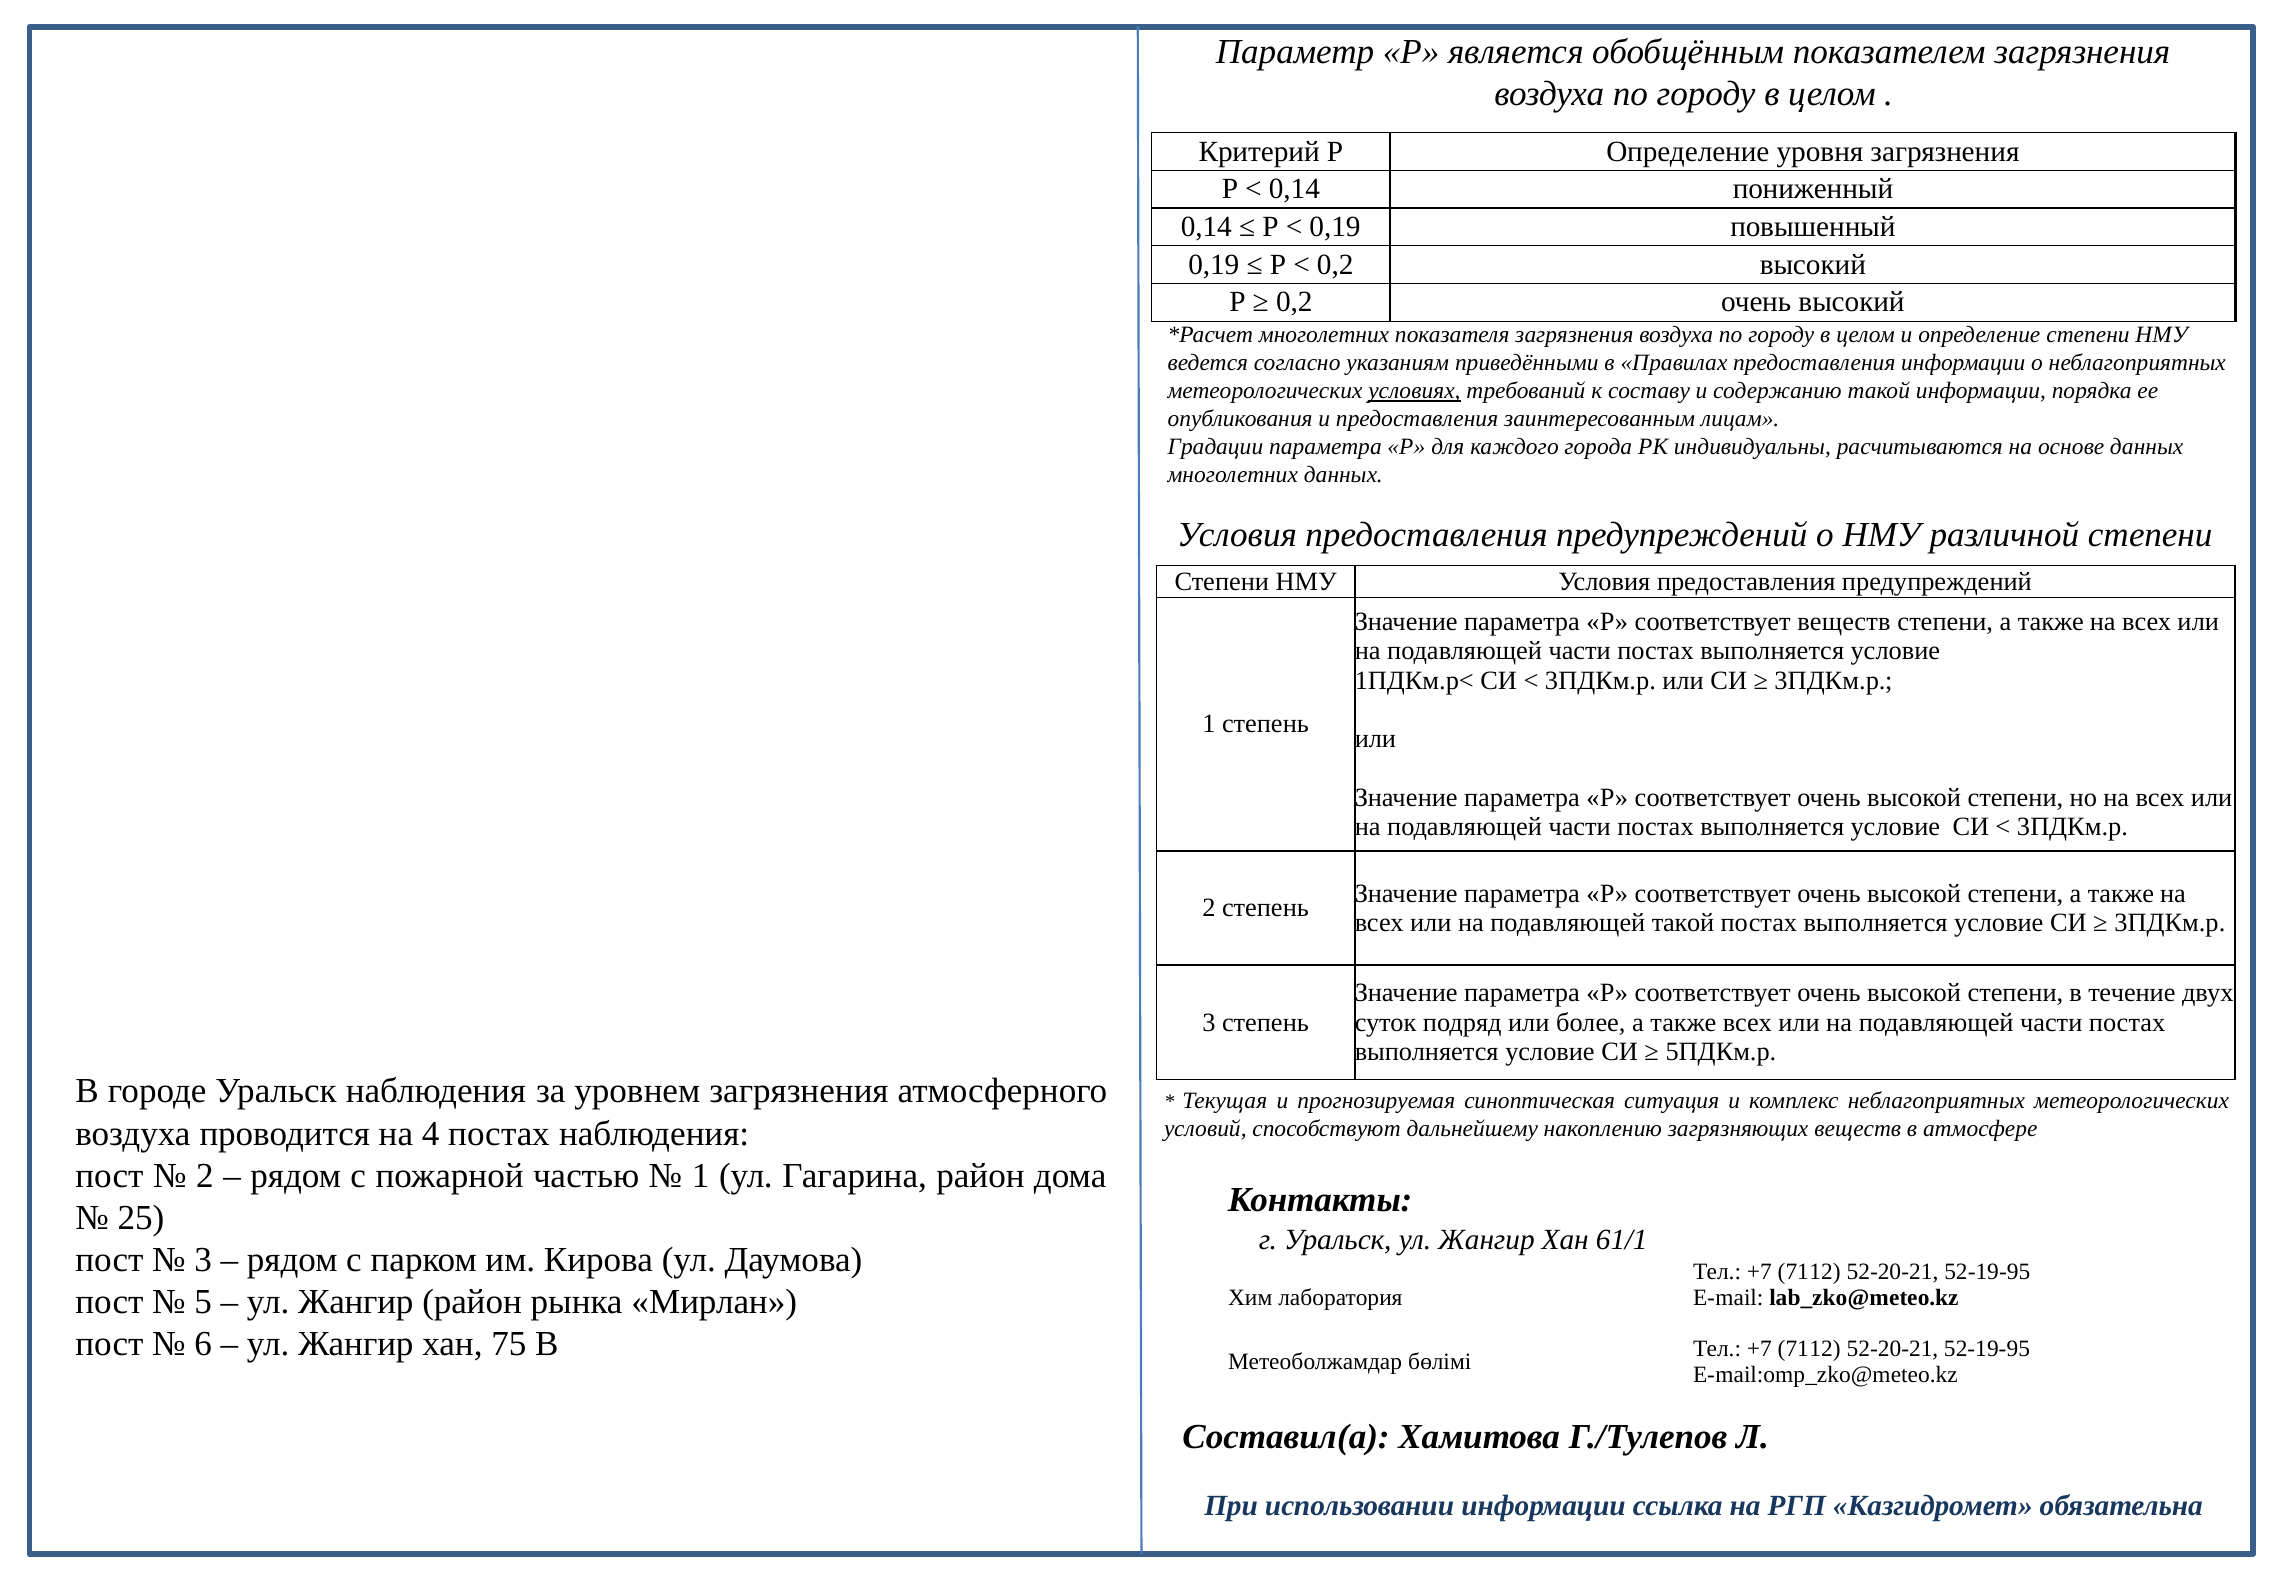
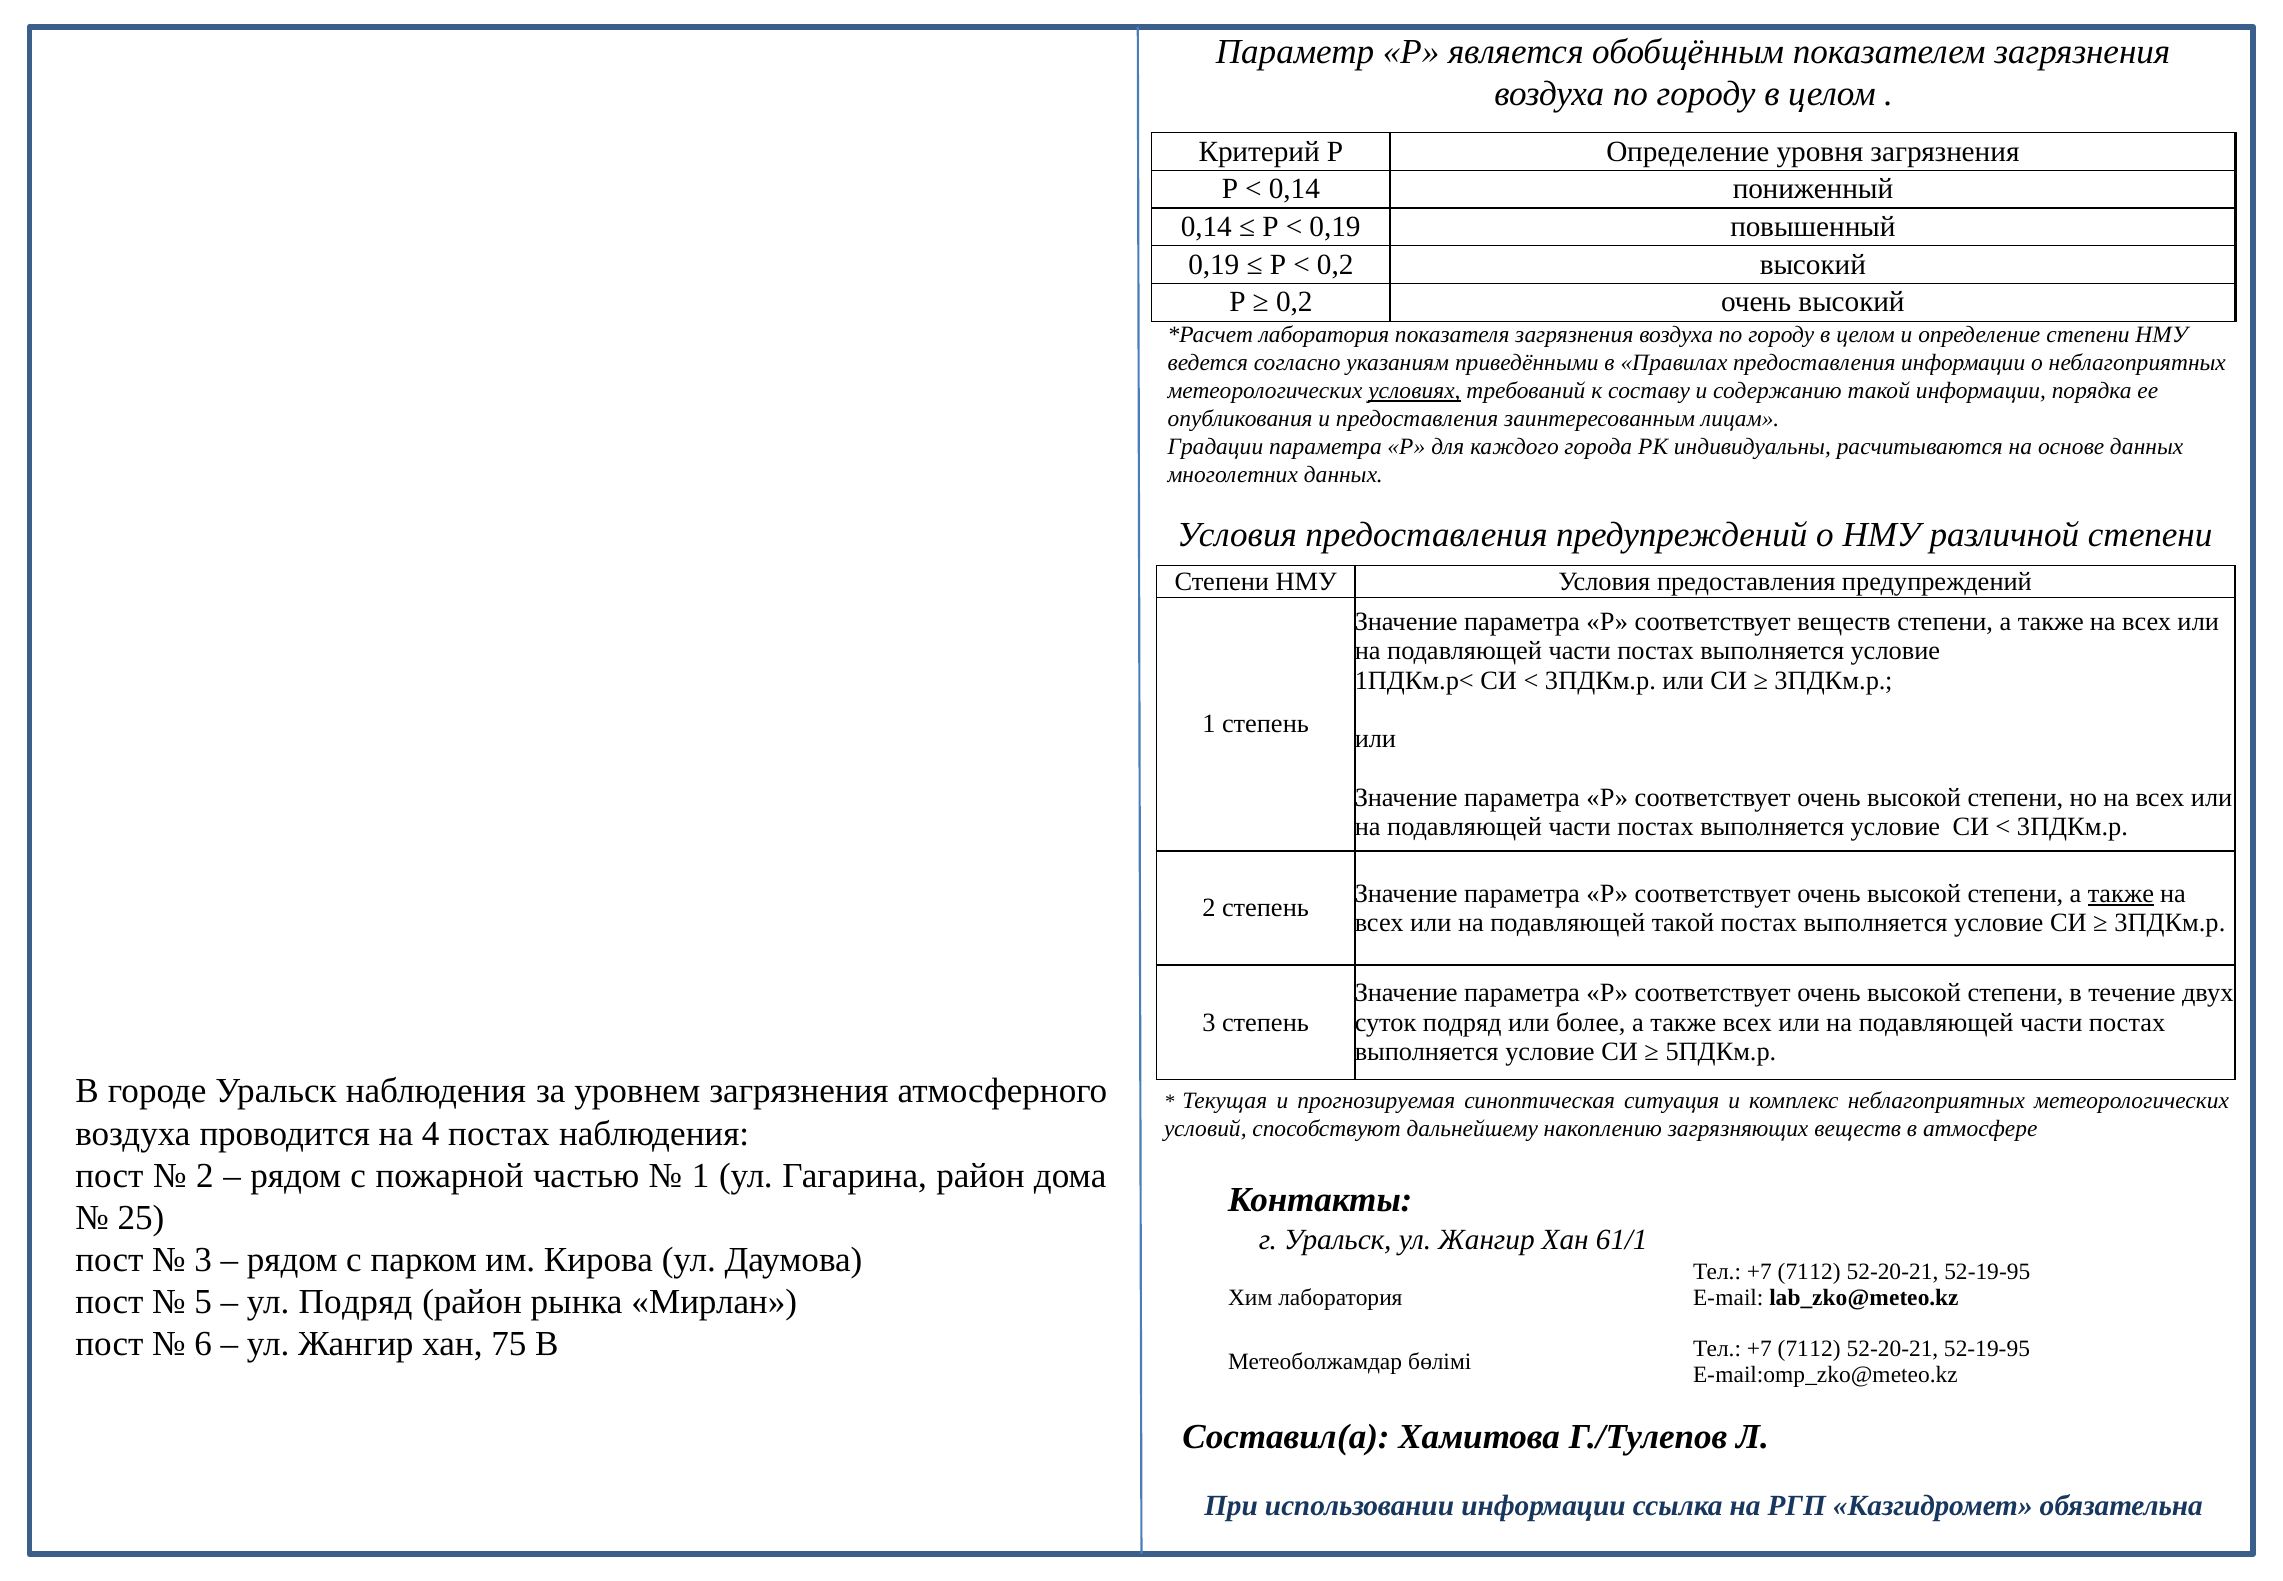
многолетних at (1324, 335): многолетних -> лаборатория
также at (2121, 893) underline: none -> present
Жангир at (356, 1302): Жангир -> Подряд
